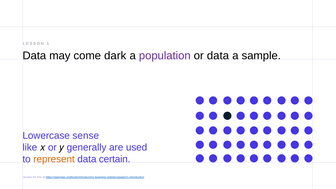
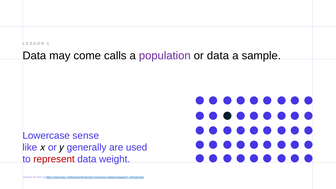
dark: dark -> calls
represent colour: orange -> red
certain: certain -> weight
